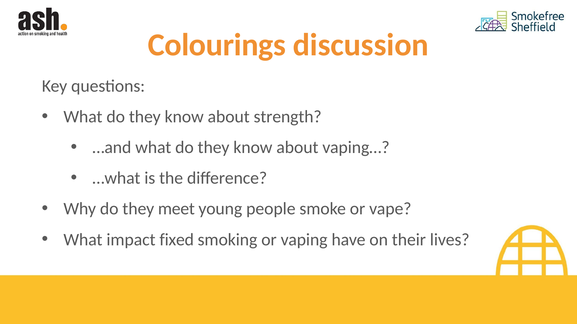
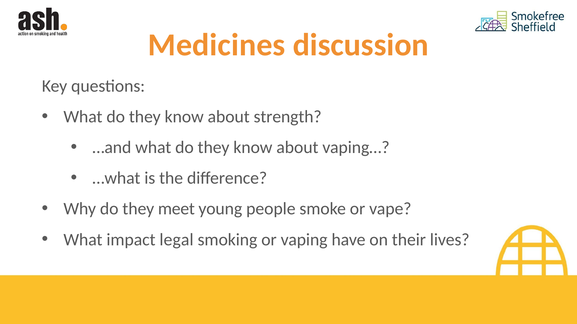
Colourings: Colourings -> Medicines
fixed: fixed -> legal
